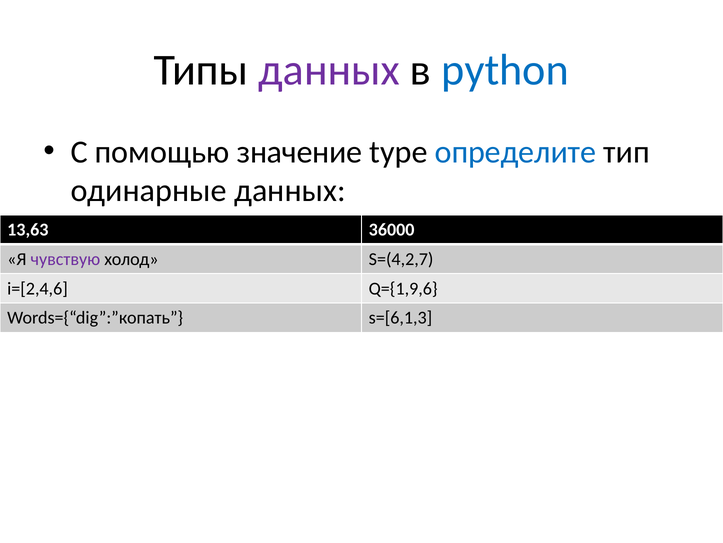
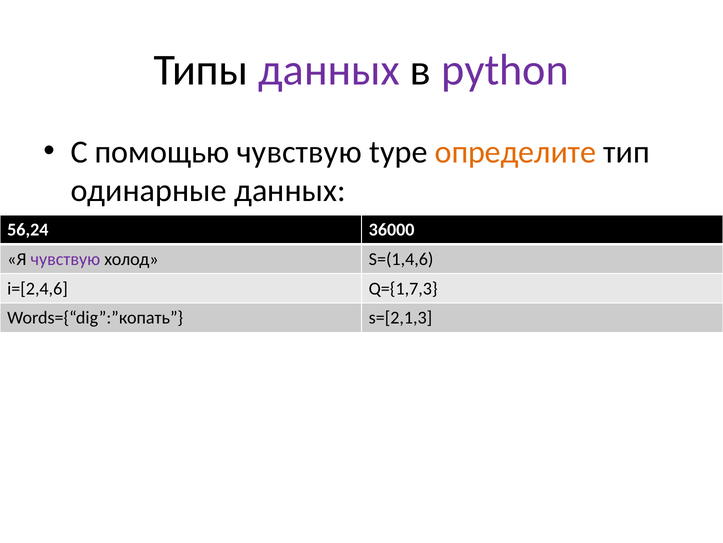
python colour: blue -> purple
помощью значение: значение -> чувствую
определите colour: blue -> orange
13,63: 13,63 -> 56,24
S=(4,2,7: S=(4,2,7 -> S=(1,4,6
Q={1,9,6: Q={1,9,6 -> Q={1,7,3
s=[6,1,3: s=[6,1,3 -> s=[2,1,3
